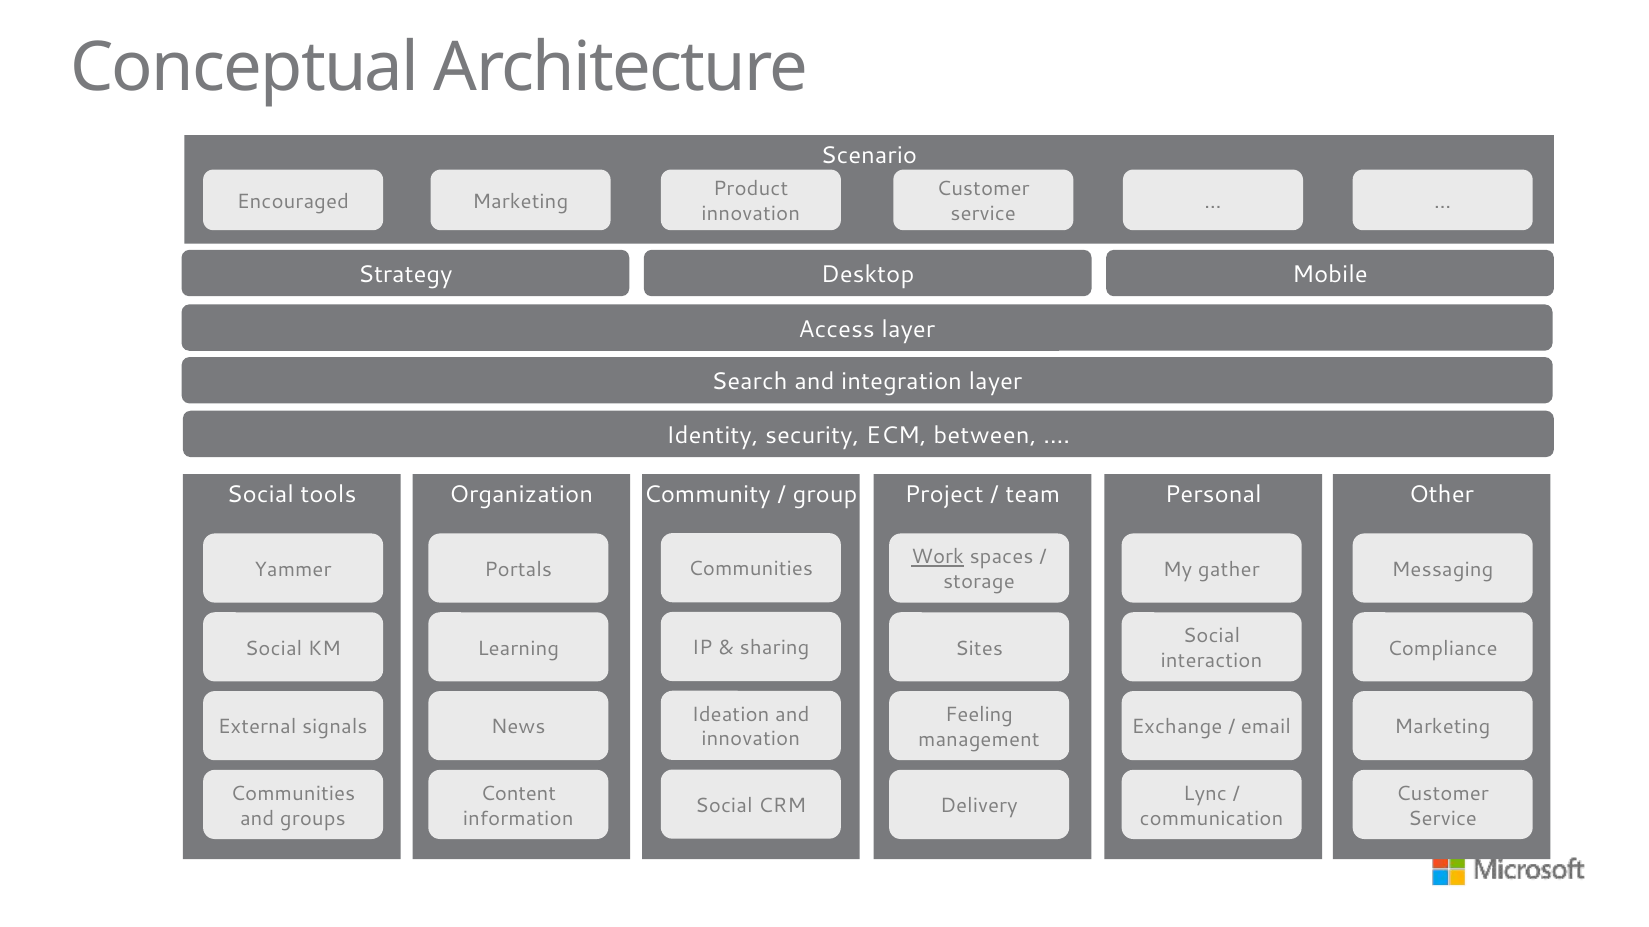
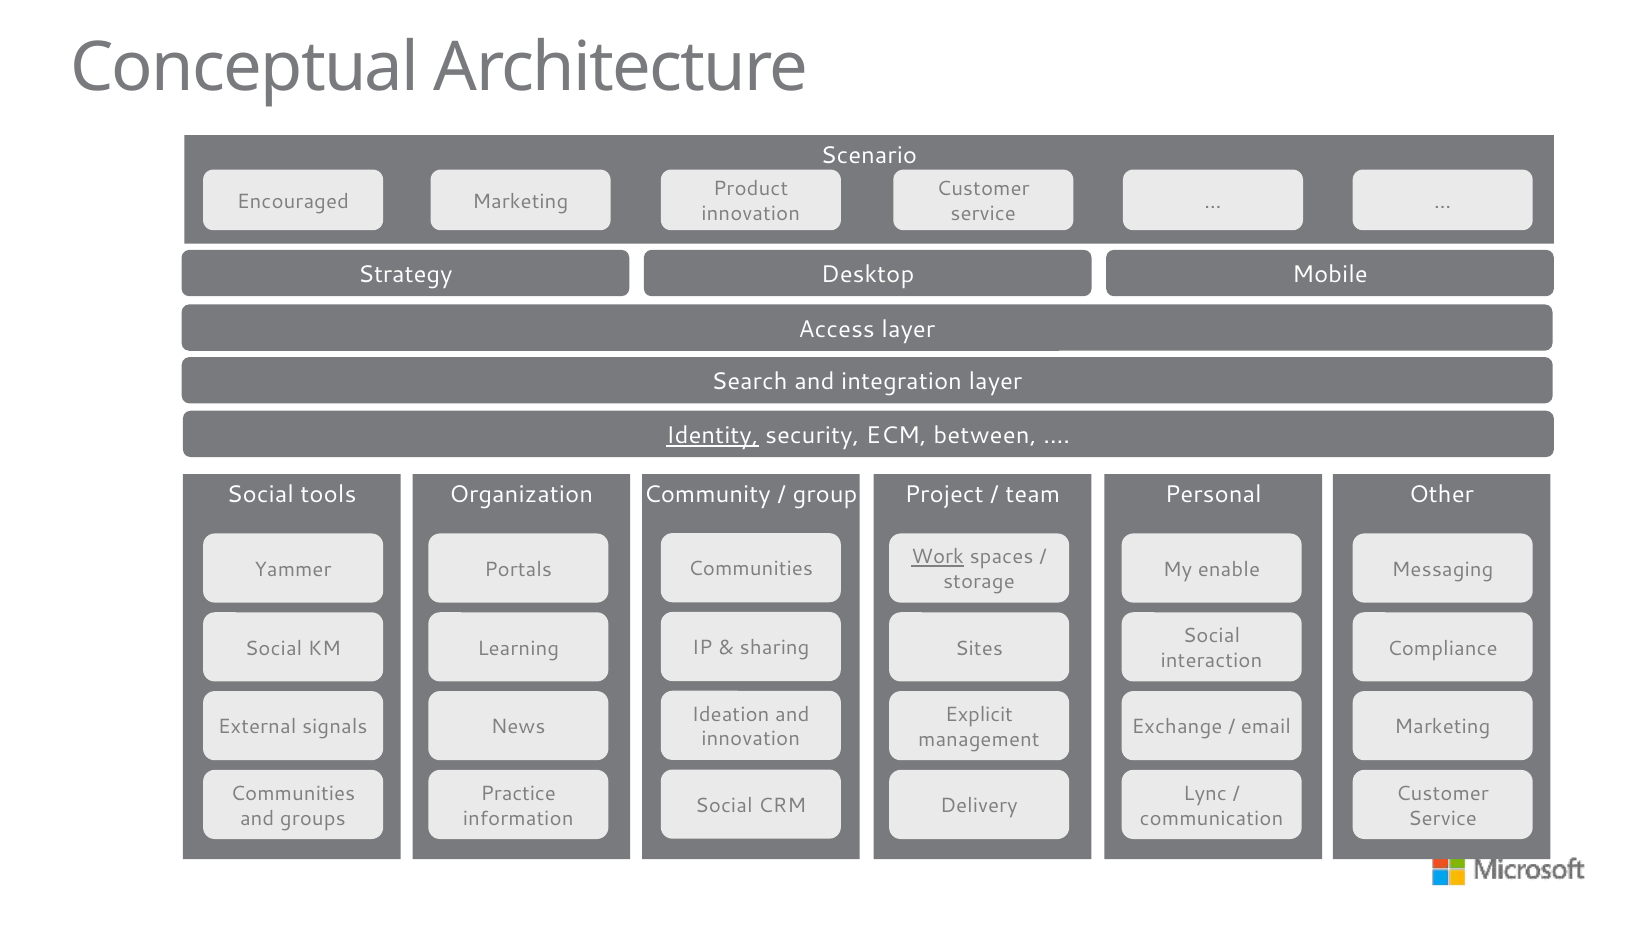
Identity underline: none -> present
gather: gather -> enable
Feeling: Feeling -> Explicit
Content: Content -> Practice
